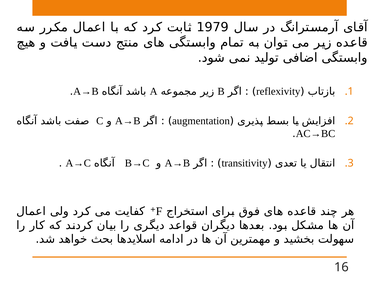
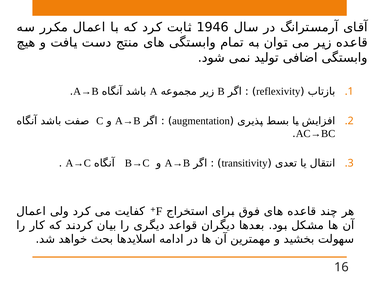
1979: 1979 -> 1946
